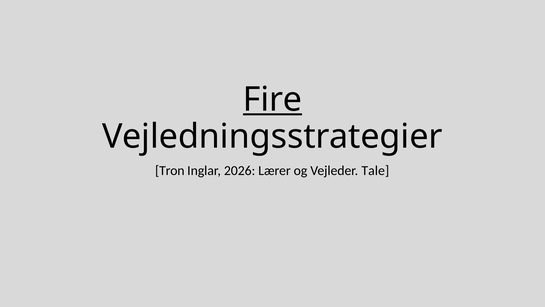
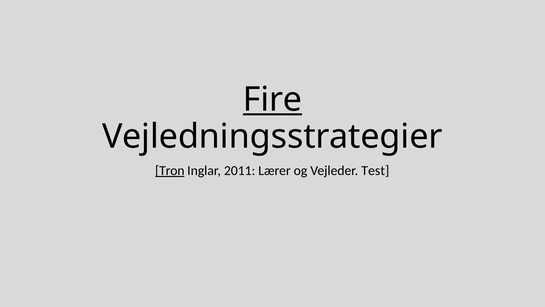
Tron underline: none -> present
2026: 2026 -> 2011
Tale: Tale -> Test
